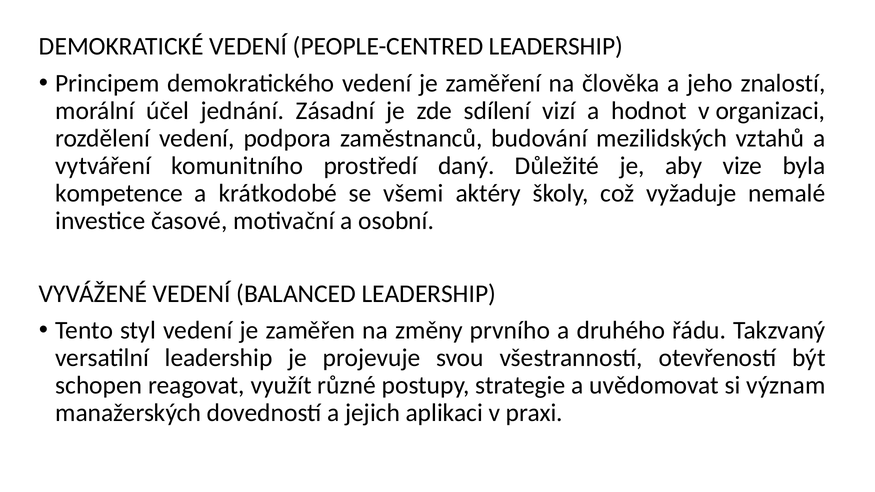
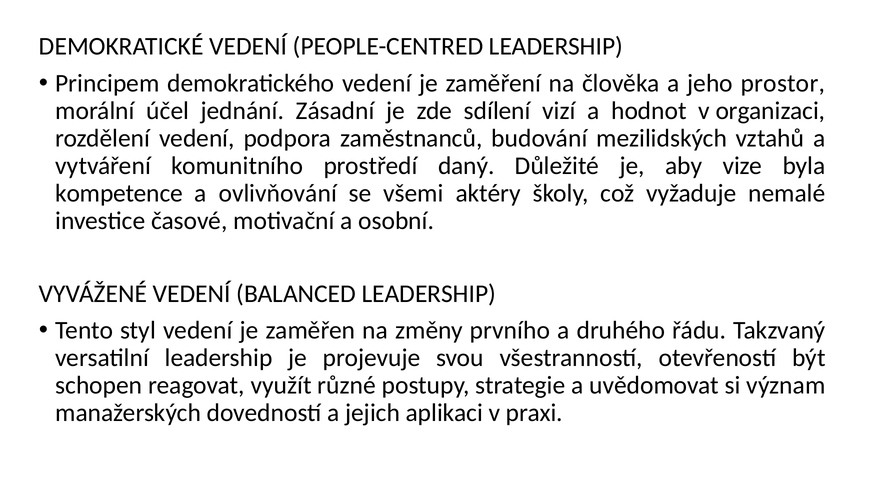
znalostí: znalostí -> prostor
krátkodobé: krátkodobé -> ovlivňování
